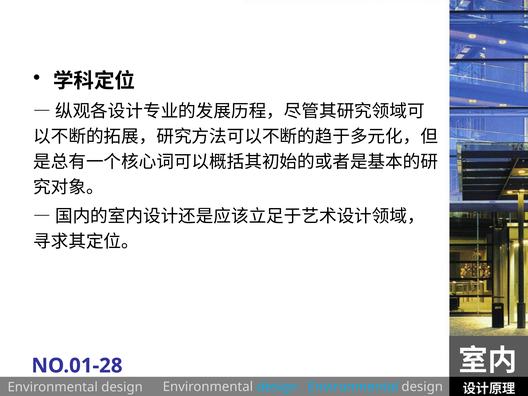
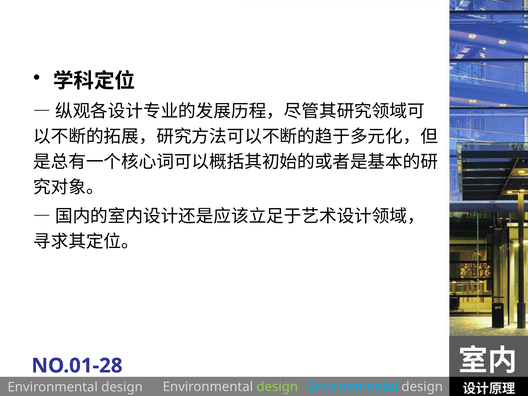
design at (277, 387) colour: light blue -> light green
